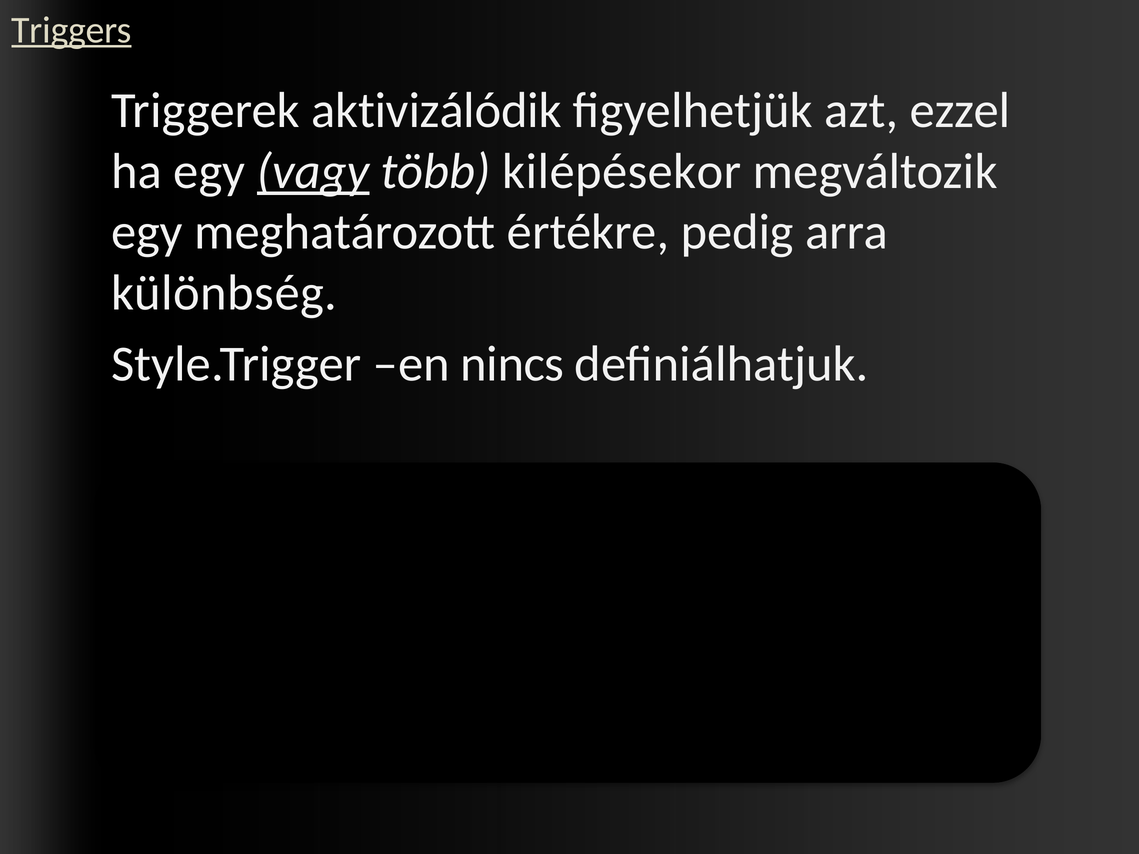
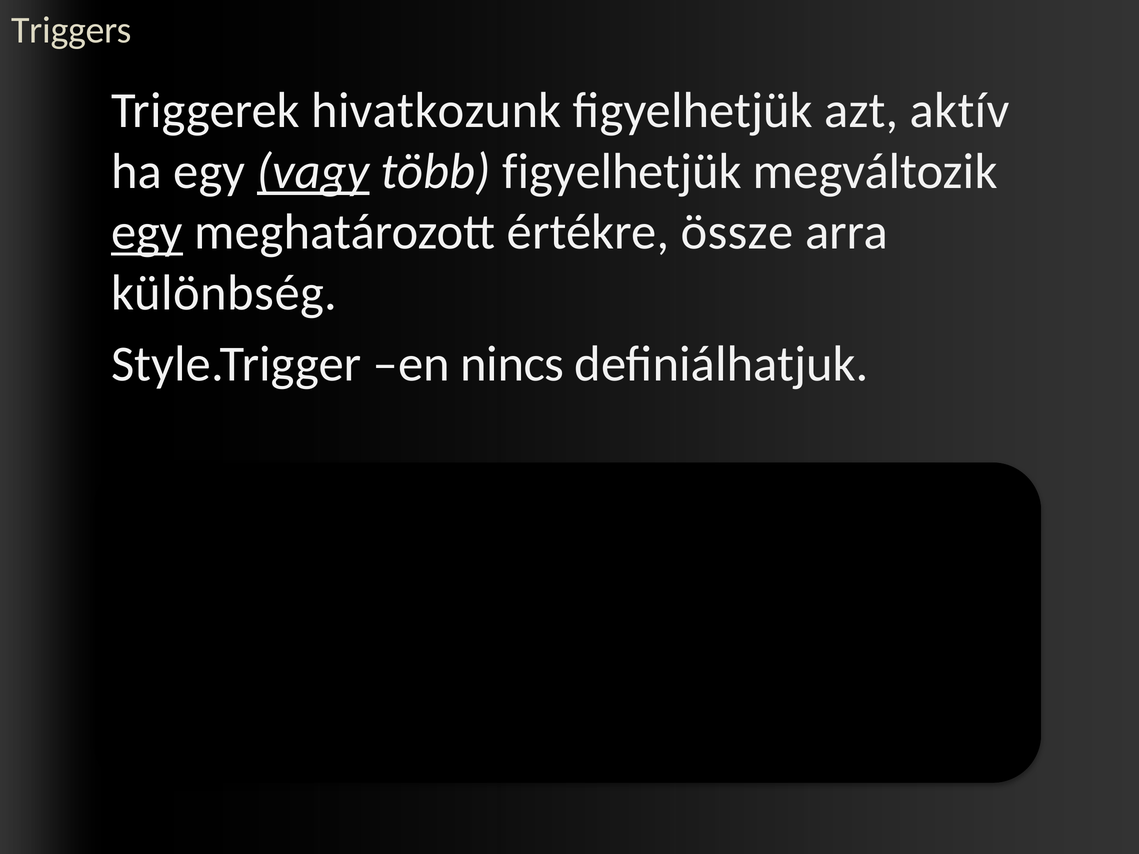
Triggers underline: present -> none
aktivizálódik: aktivizálódik -> hivatkozunk
ezzel: ezzel -> aktív
több kilépésekor: kilépésekor -> figyelhetjük
egy at (147, 232) underline: none -> present
pedig: pedig -> össze
